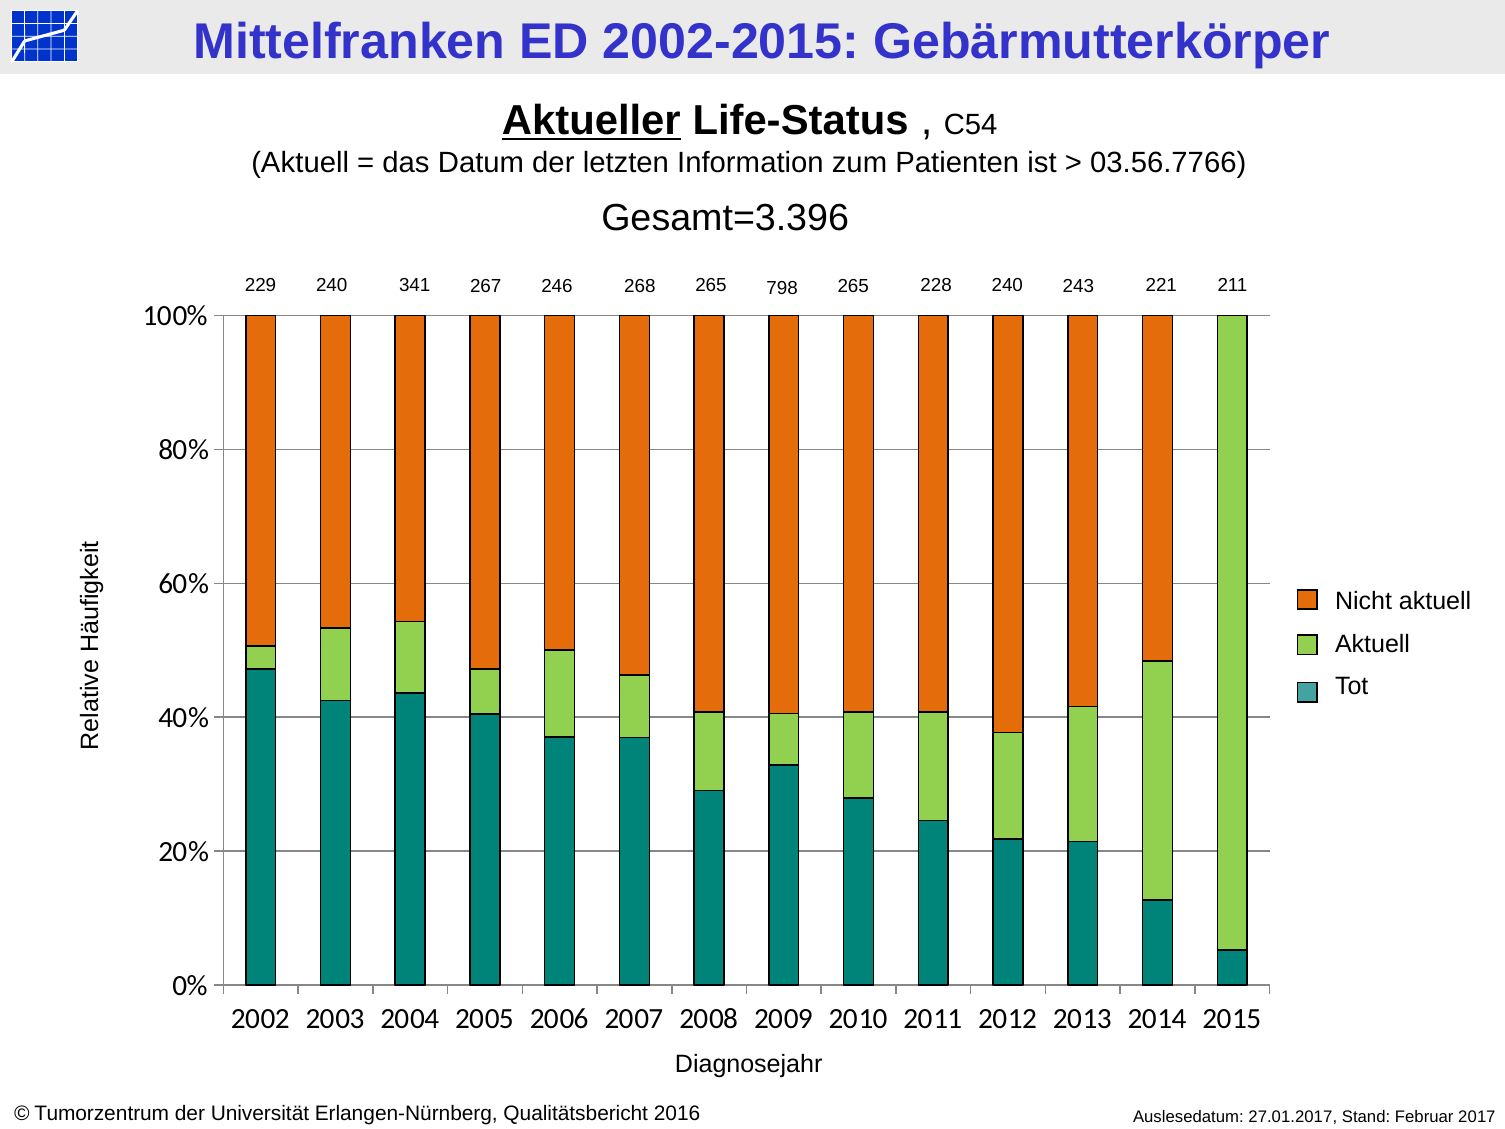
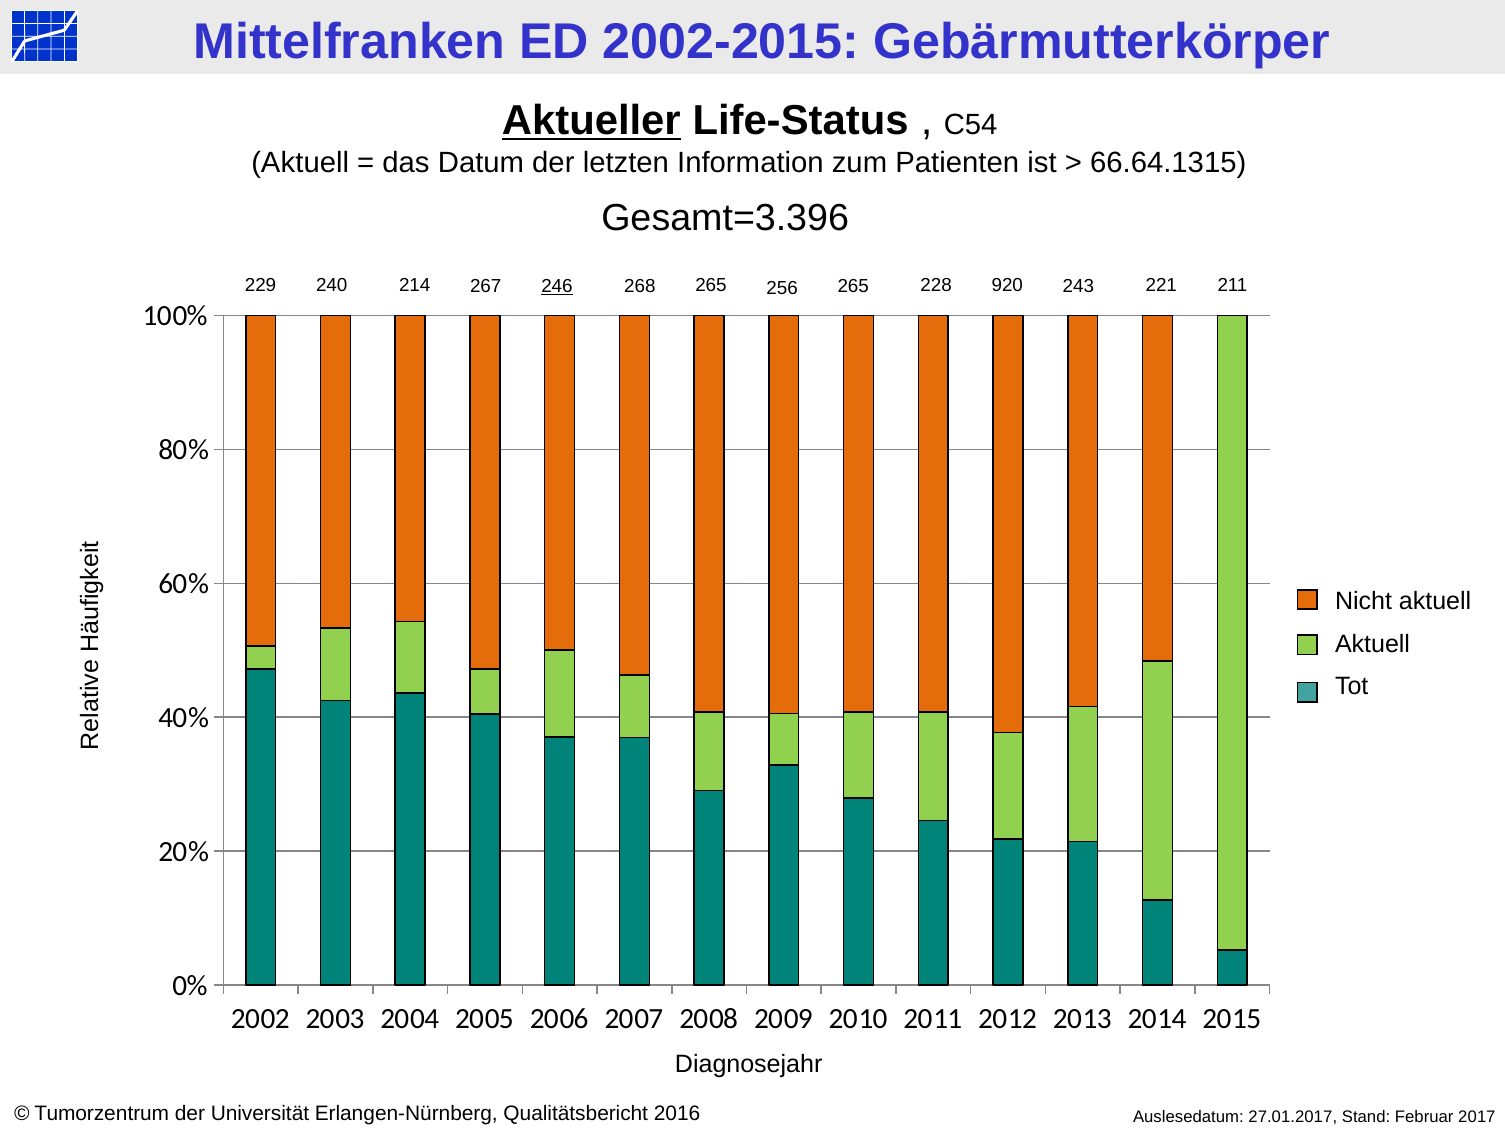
03.56.7766: 03.56.7766 -> 66.64.1315
341: 341 -> 214
246 underline: none -> present
798: 798 -> 256
228 240: 240 -> 920
